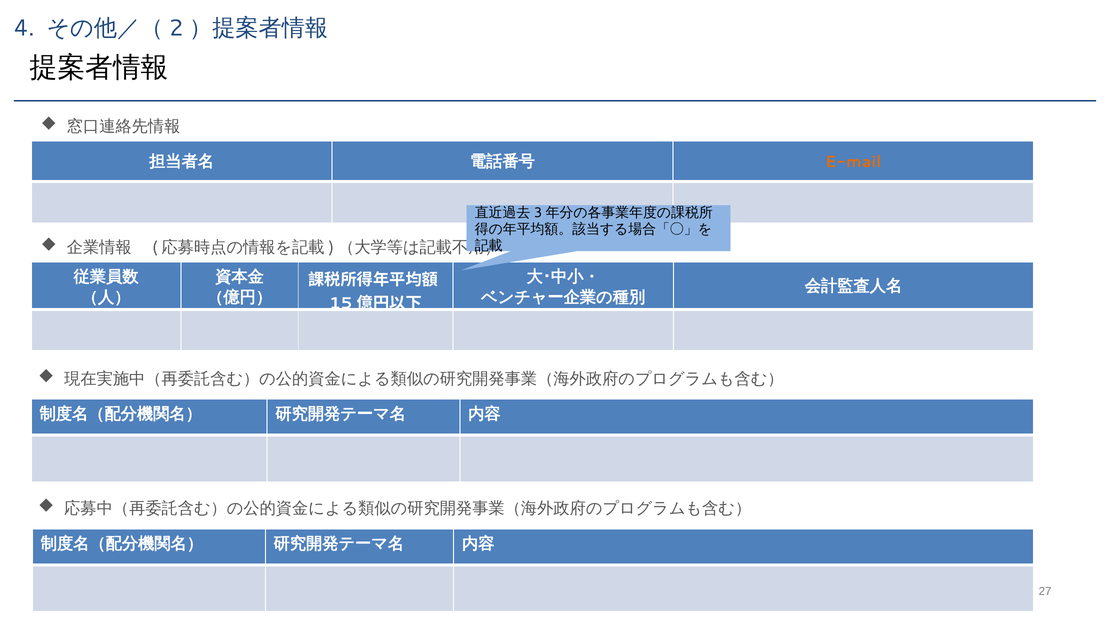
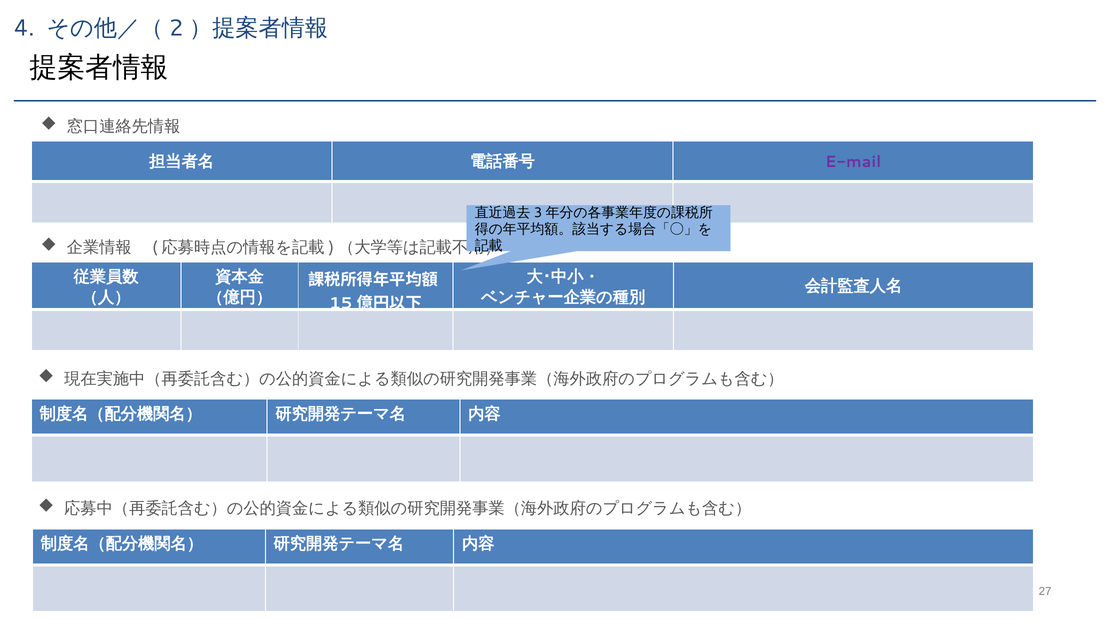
E-mail colour: orange -> purple
